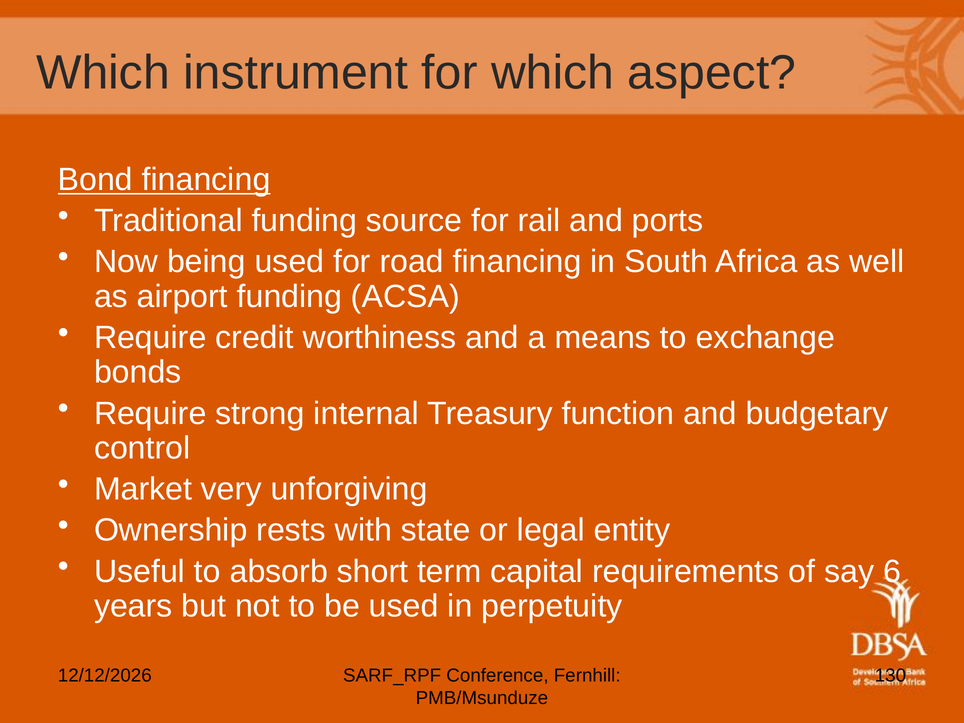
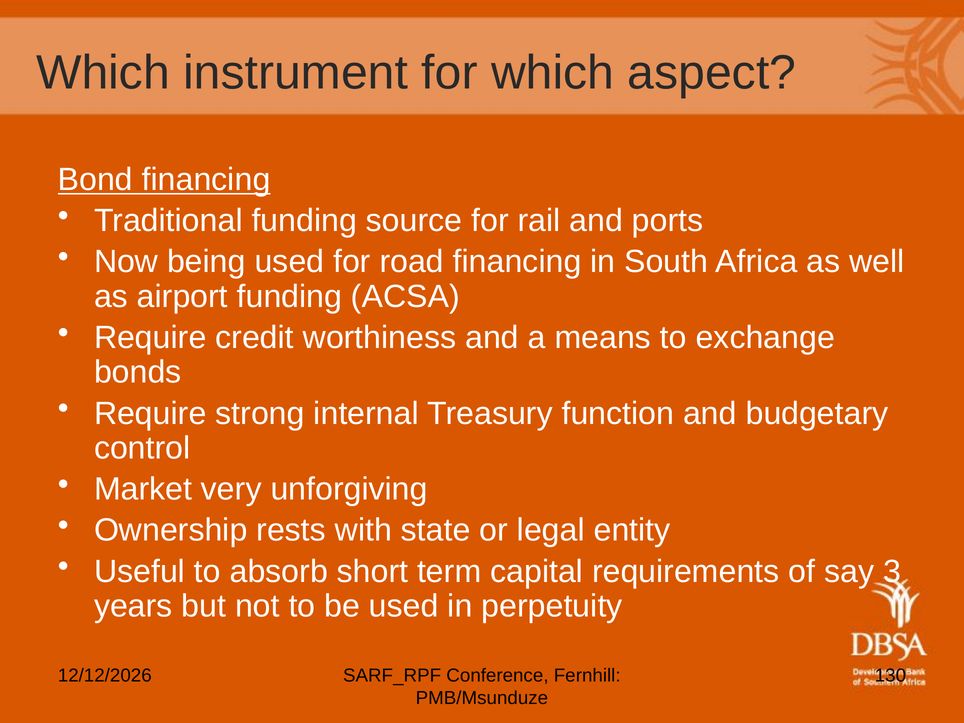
6: 6 -> 3
